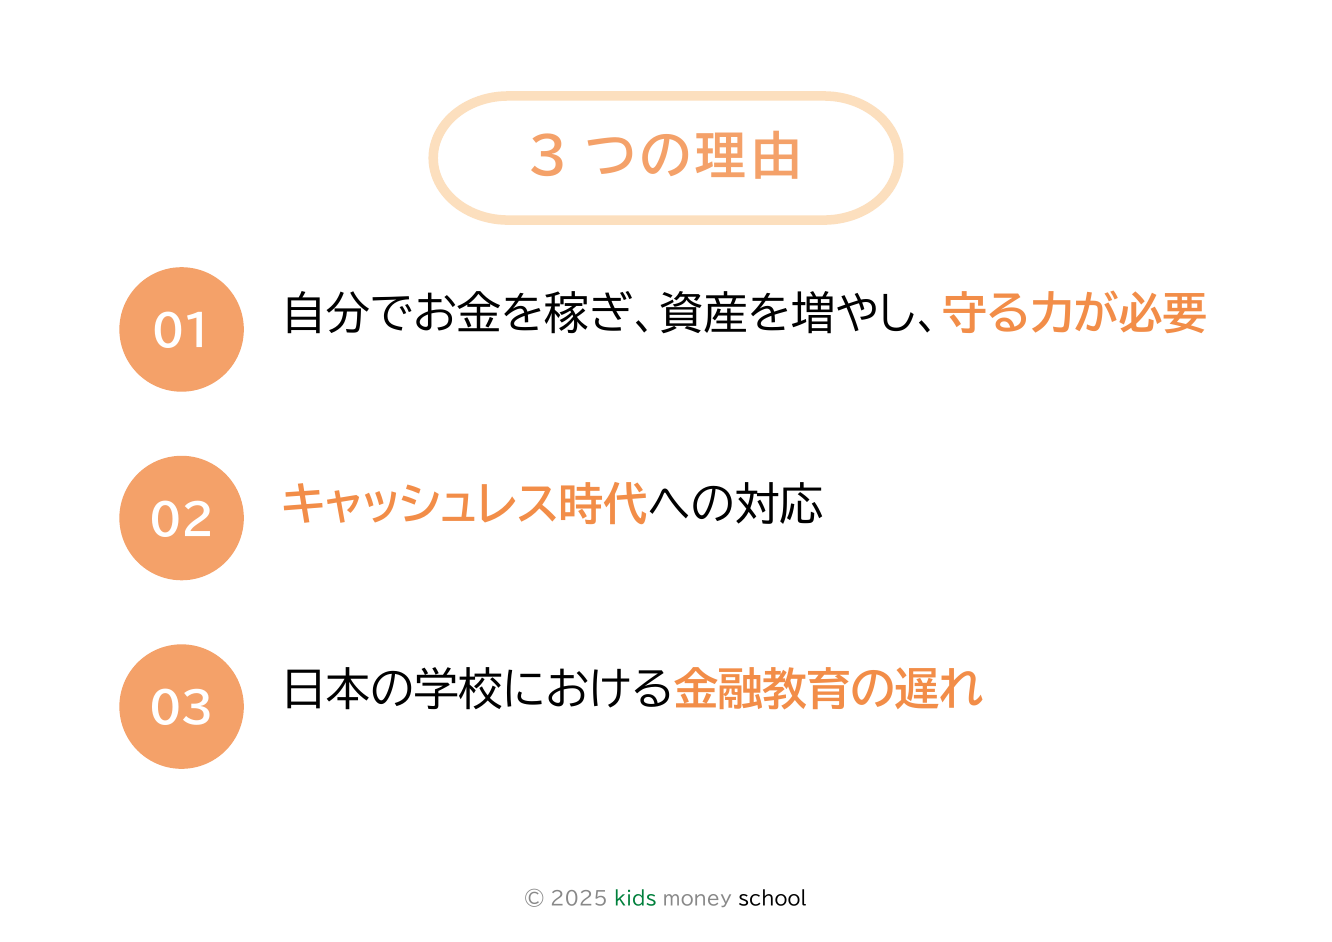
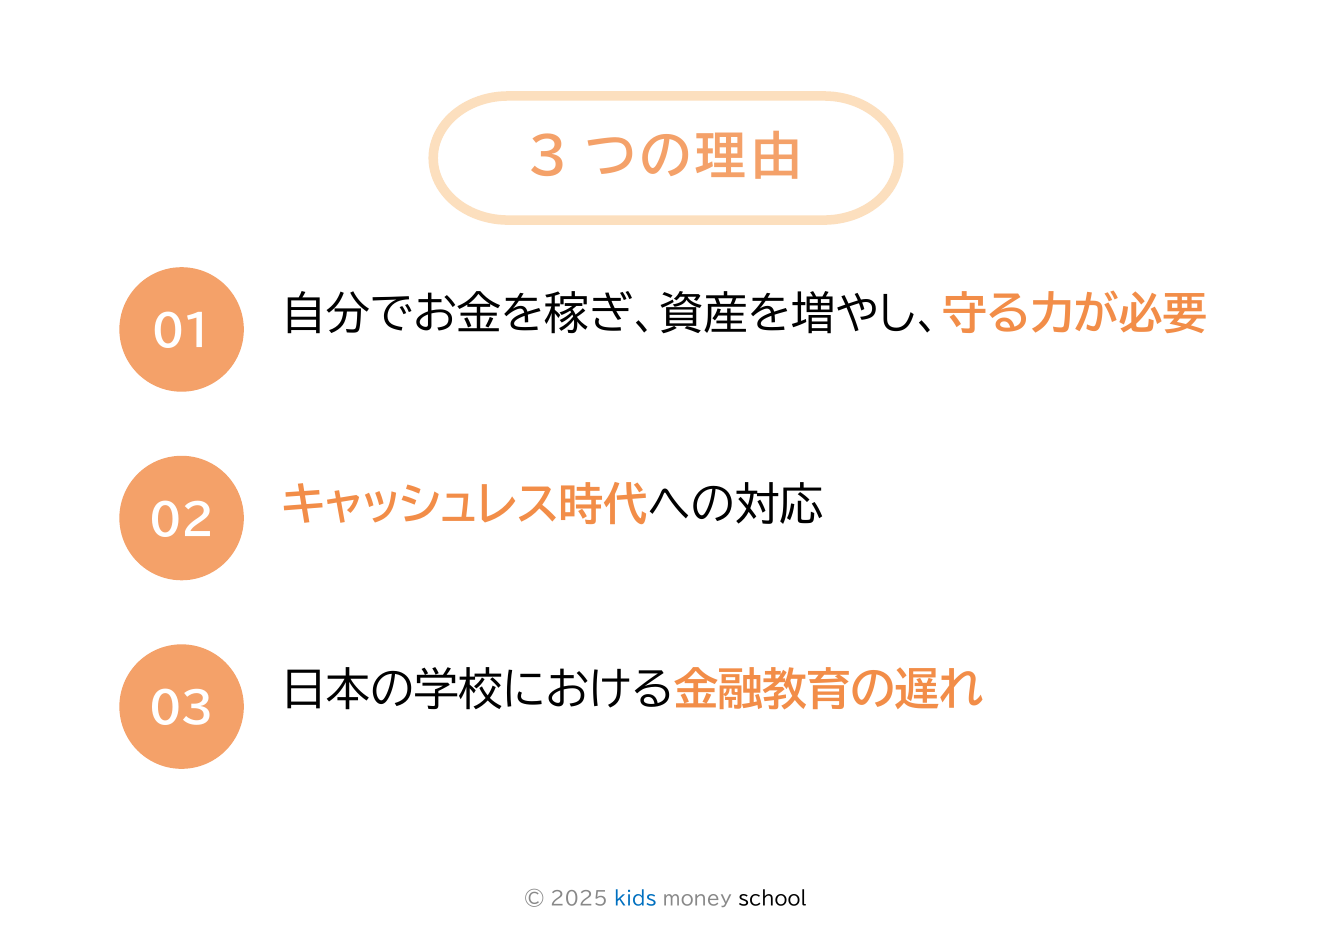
kids colour: green -> blue
